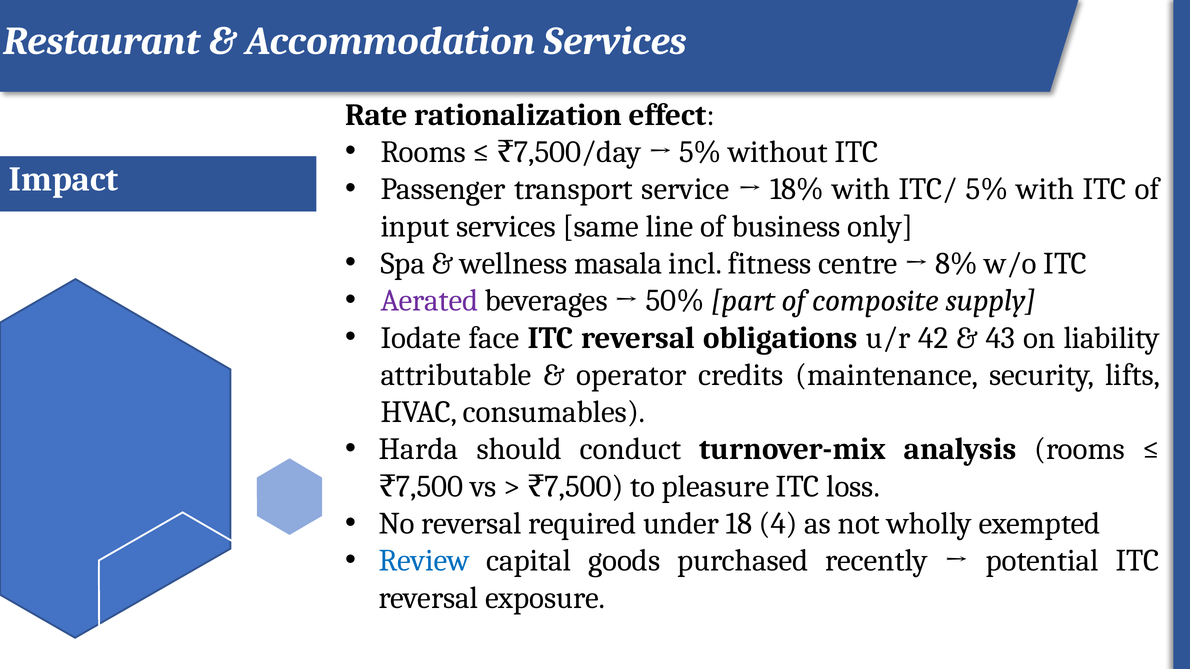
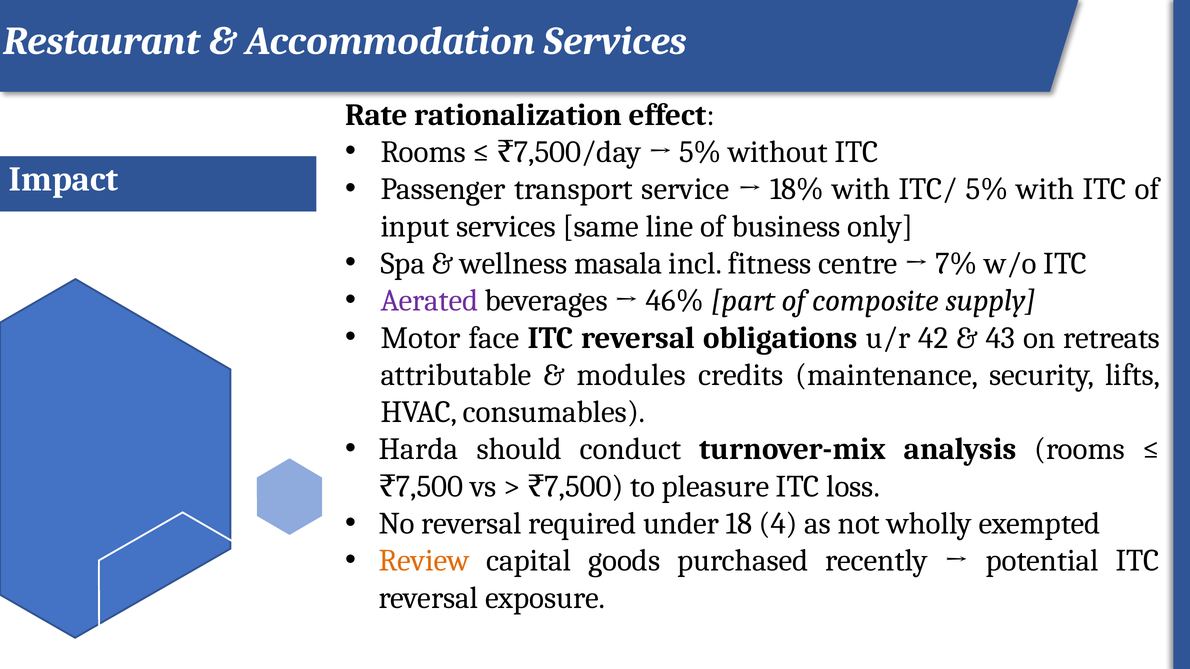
8%: 8% -> 7%
50%: 50% -> 46%
Iodate: Iodate -> Motor
liability: liability -> retreats
operator: operator -> modules
Review colour: blue -> orange
